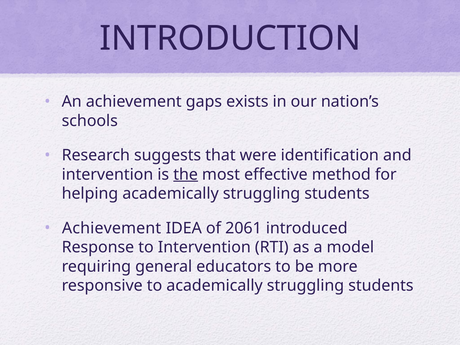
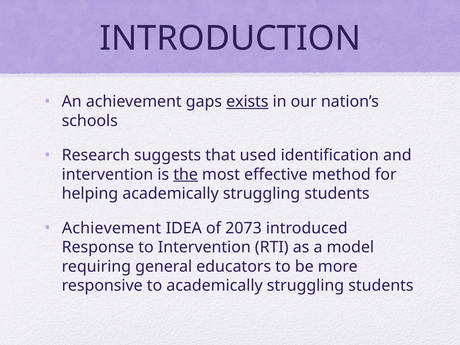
exists underline: none -> present
were: were -> used
2061: 2061 -> 2073
